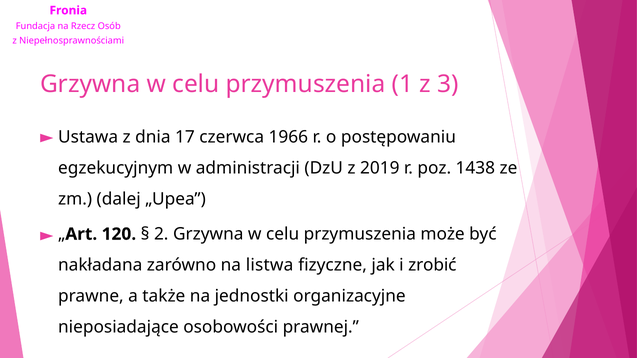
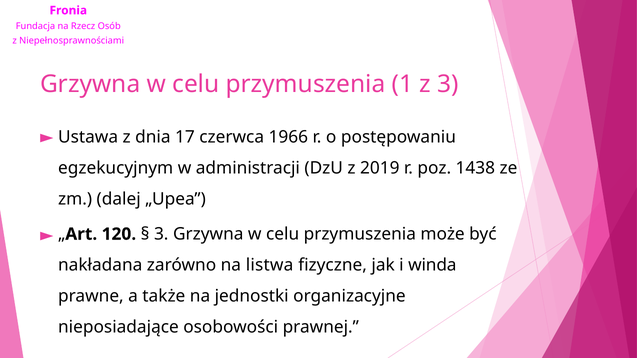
2 at (161, 234): 2 -> 3
zrobić: zrobić -> winda
